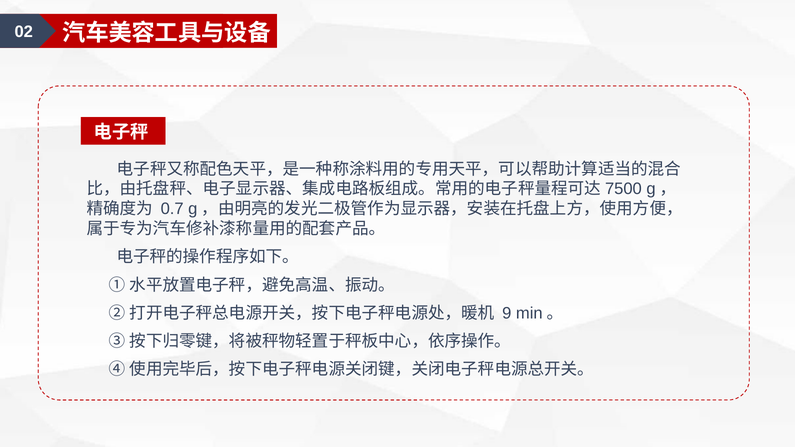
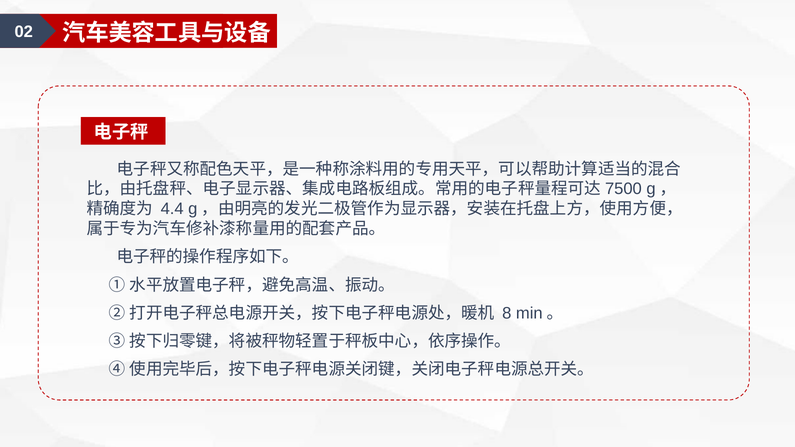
0.7: 0.7 -> 4.4
9: 9 -> 8
